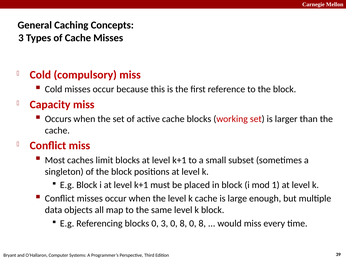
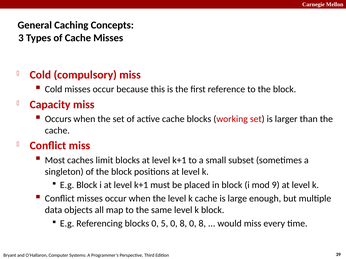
1: 1 -> 9
0 3: 3 -> 5
